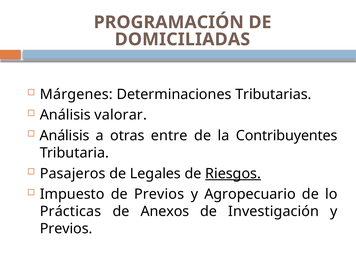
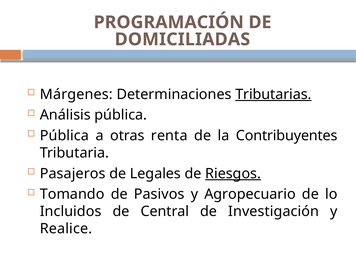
Tributarias underline: none -> present
Análisis valorar: valorar -> pública
Análisis at (64, 136): Análisis -> Pública
entre: entre -> renta
Impuesto: Impuesto -> Tomando
de Previos: Previos -> Pasivos
Prácticas: Prácticas -> Incluidos
Anexos: Anexos -> Central
Previos at (66, 229): Previos -> Realice
